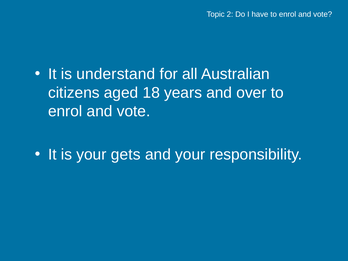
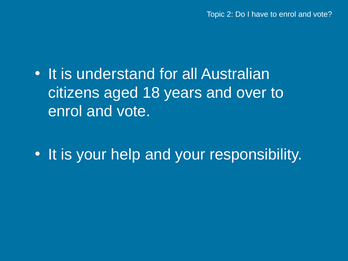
gets: gets -> help
